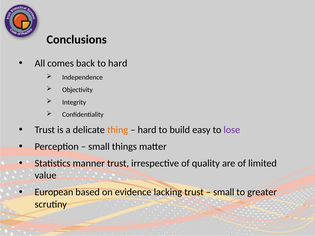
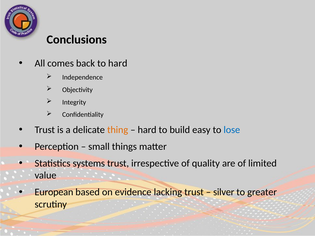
lose colour: purple -> blue
manner: manner -> systems
small at (224, 192): small -> silver
